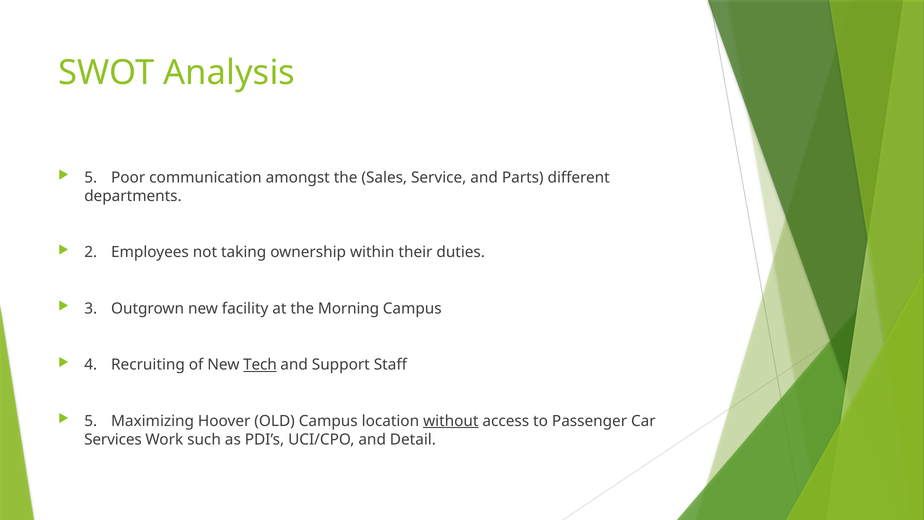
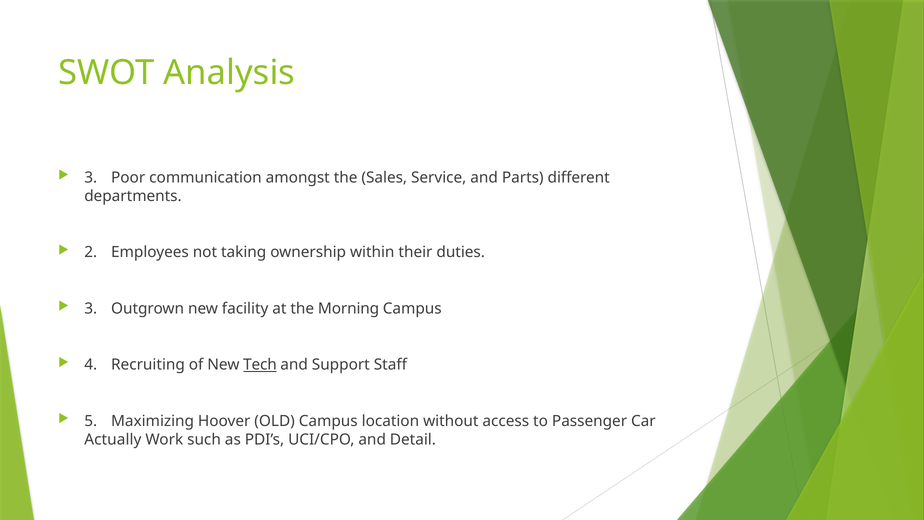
5 at (91, 178): 5 -> 3
without underline: present -> none
Services: Services -> Actually
